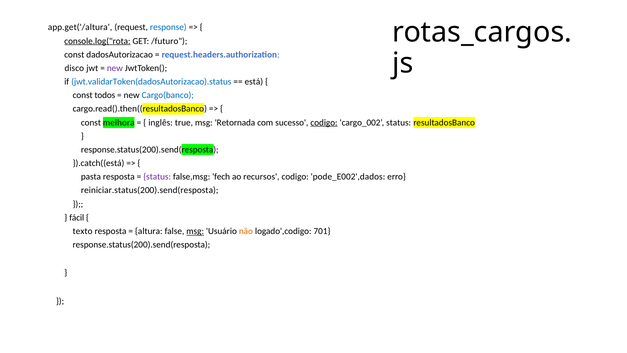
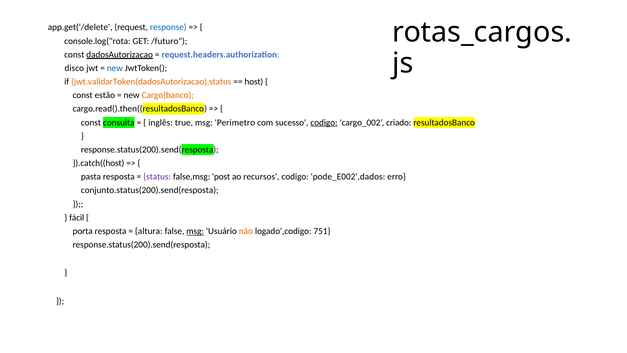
app.get('/altura: app.get('/altura -> app.get('/delete
console.log("rota underline: present -> none
dadosAutorizacao underline: none -> present
new at (115, 68) colour: purple -> blue
jwt.validarToken(dadosAutorizacao).status colour: blue -> orange
está: está -> host
todos: todos -> estão
Cargo(banco colour: blue -> orange
melhora: melhora -> consulta
Retornada: Retornada -> Perimetro
cargo_002 status: status -> criado
}).catch((está: }).catch((está -> }).catch((host
fech: fech -> post
reiniciar.status(200).send(resposta: reiniciar.status(200).send(resposta -> conjunto.status(200).send(resposta
texto: texto -> porta
701: 701 -> 751
